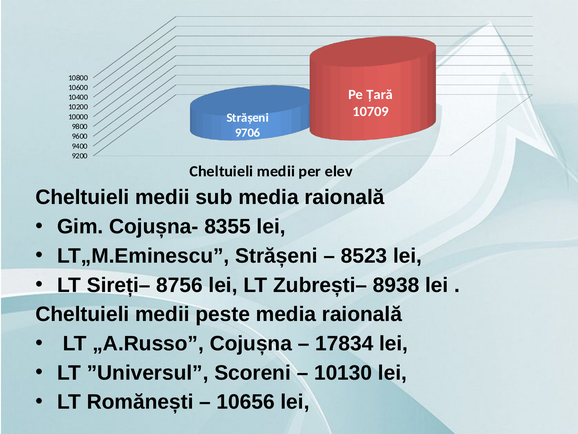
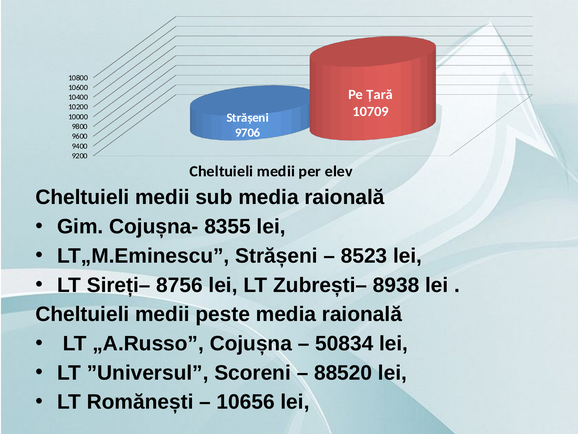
17834: 17834 -> 50834
10130: 10130 -> 88520
